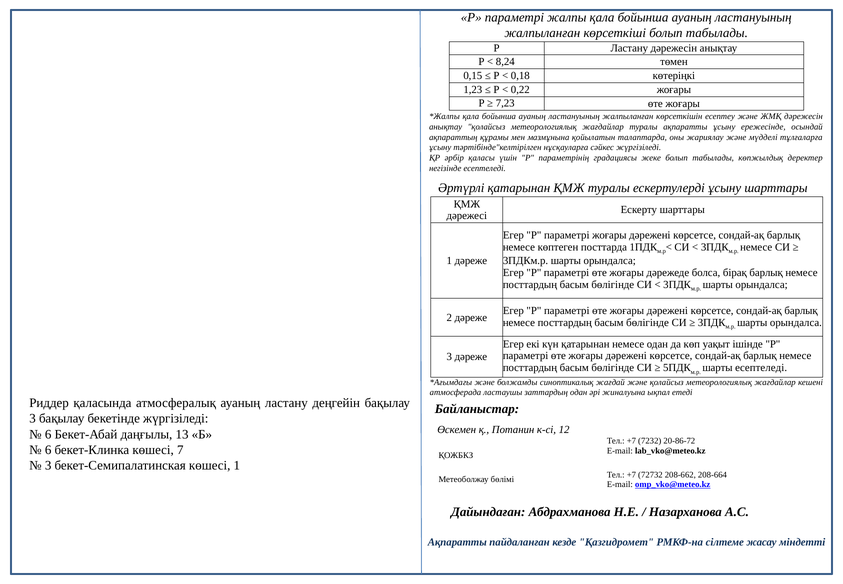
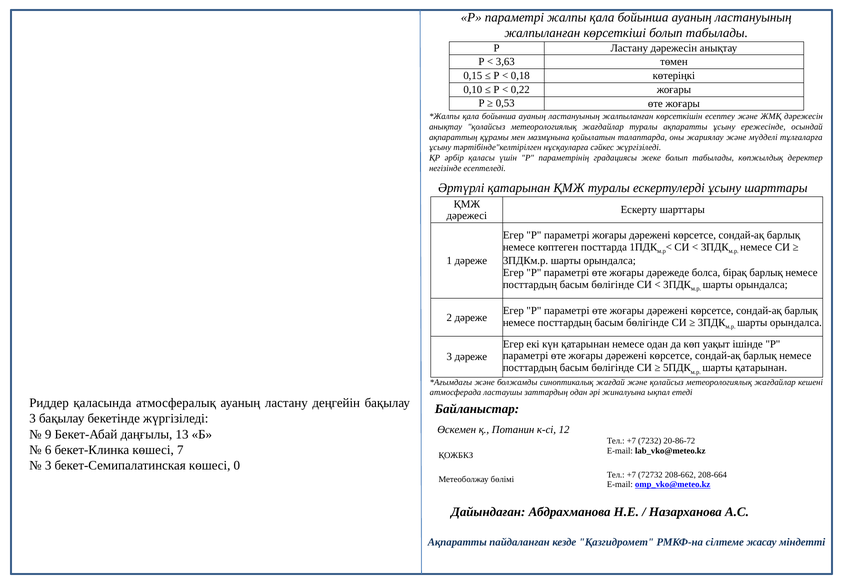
8,24: 8,24 -> 3,63
1,23: 1,23 -> 0,10
7,23: 7,23 -> 0,53
шарты есептеледі: есептеледі -> қатарынан
6 at (48, 434): 6 -> 9
көшесі 1: 1 -> 0
